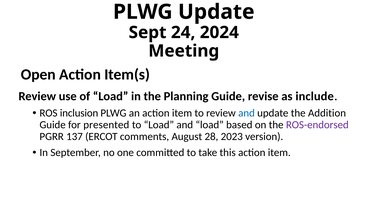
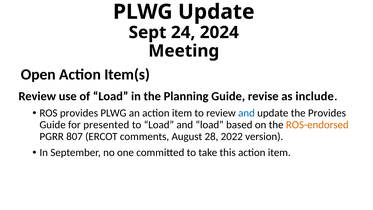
ROS inclusion: inclusion -> provides
the Addition: Addition -> Provides
ROS-endorsed colour: purple -> orange
137: 137 -> 807
2023: 2023 -> 2022
